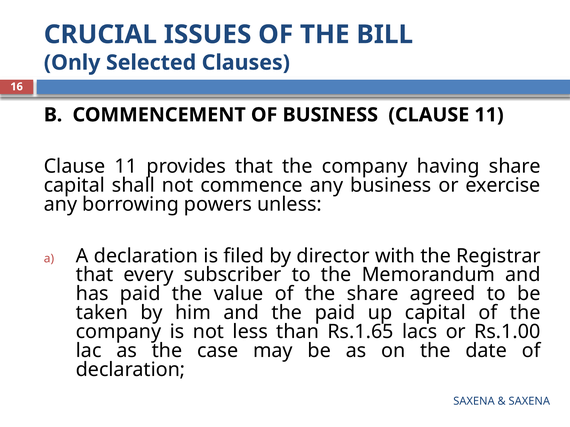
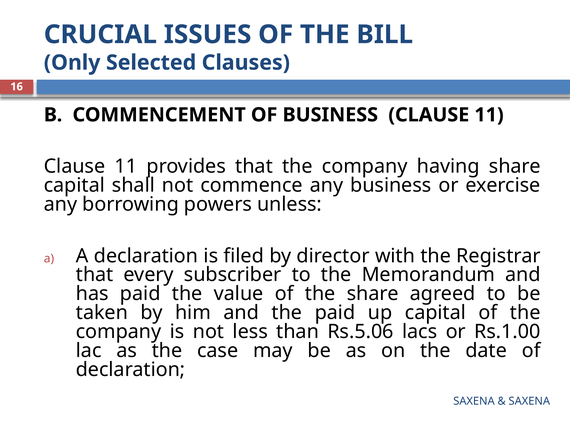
Rs.1.65: Rs.1.65 -> Rs.5.06
